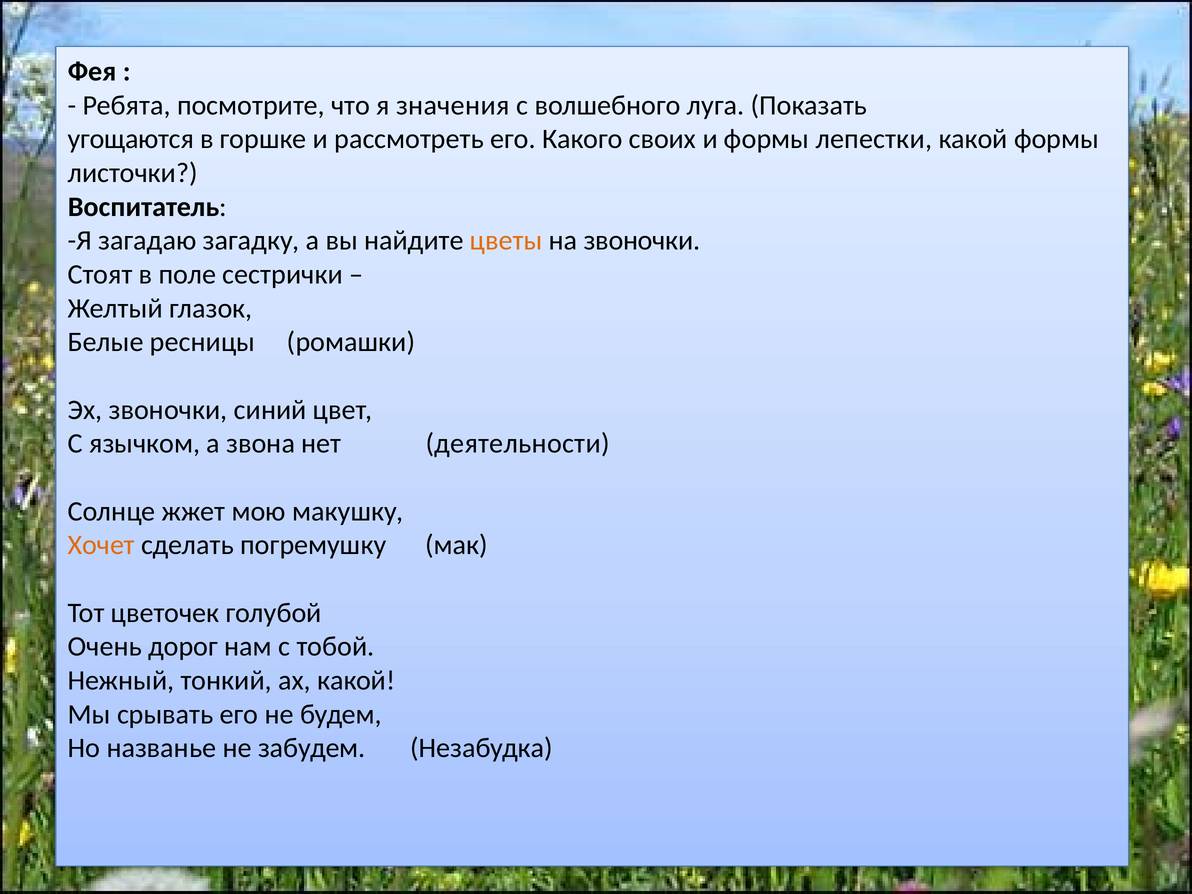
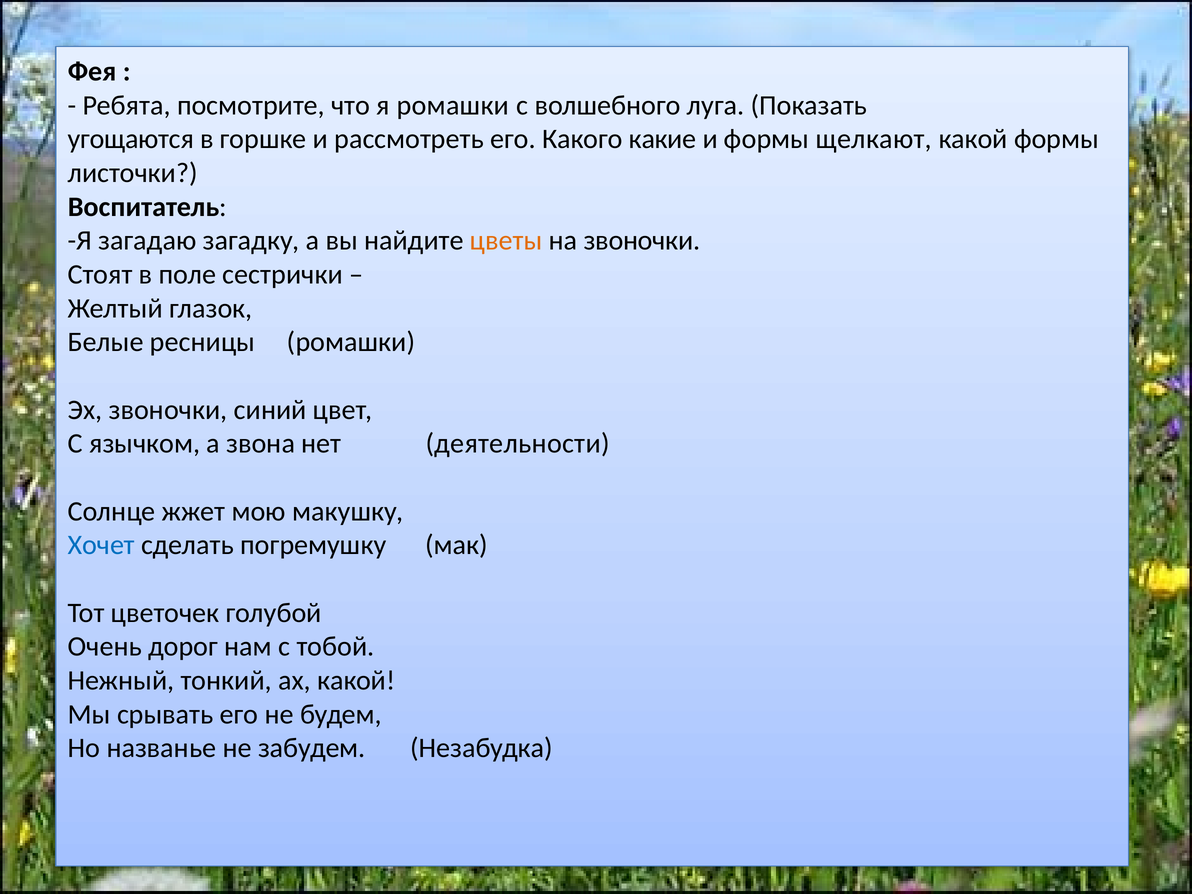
я значения: значения -> ромашки
своих: своих -> какие
лепестки: лепестки -> щелкают
Хочет colour: orange -> blue
